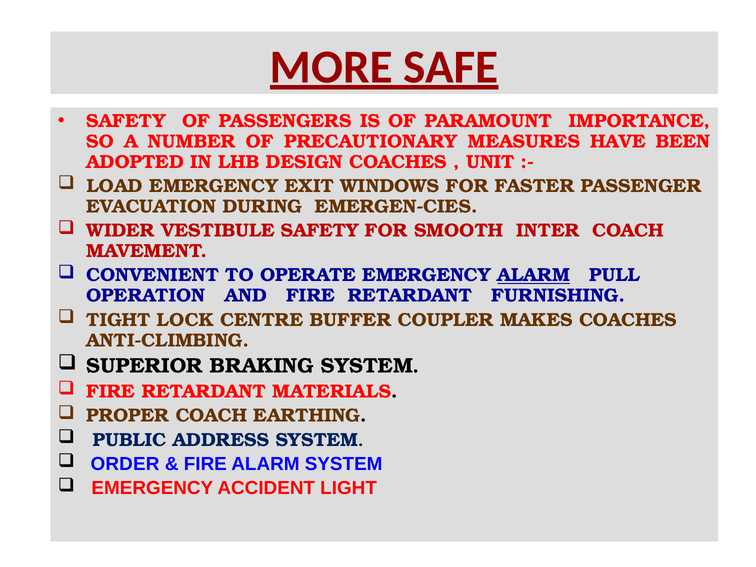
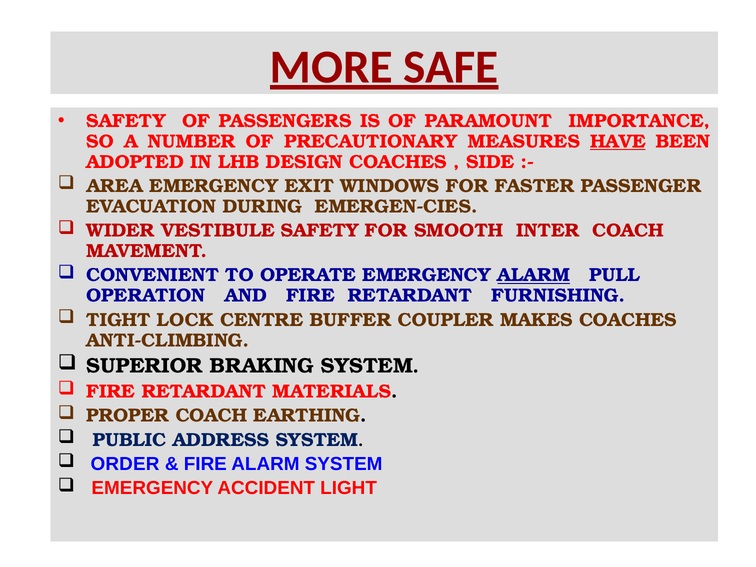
HAVE underline: none -> present
UNIT: UNIT -> SIDE
LOAD: LOAD -> AREA
